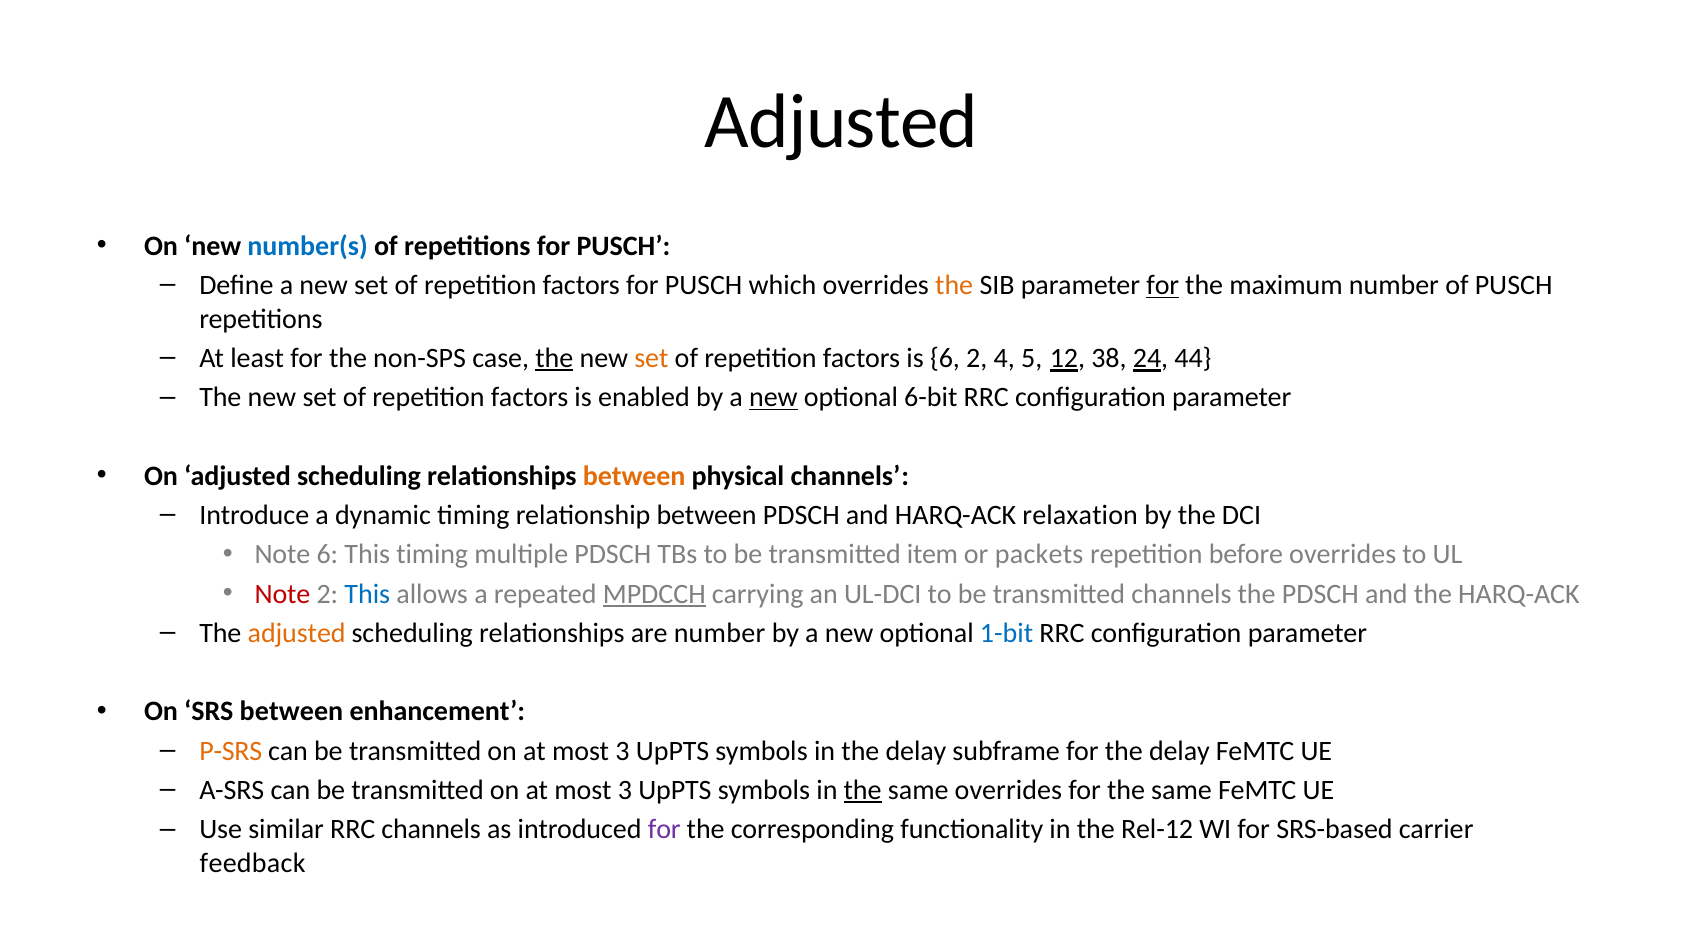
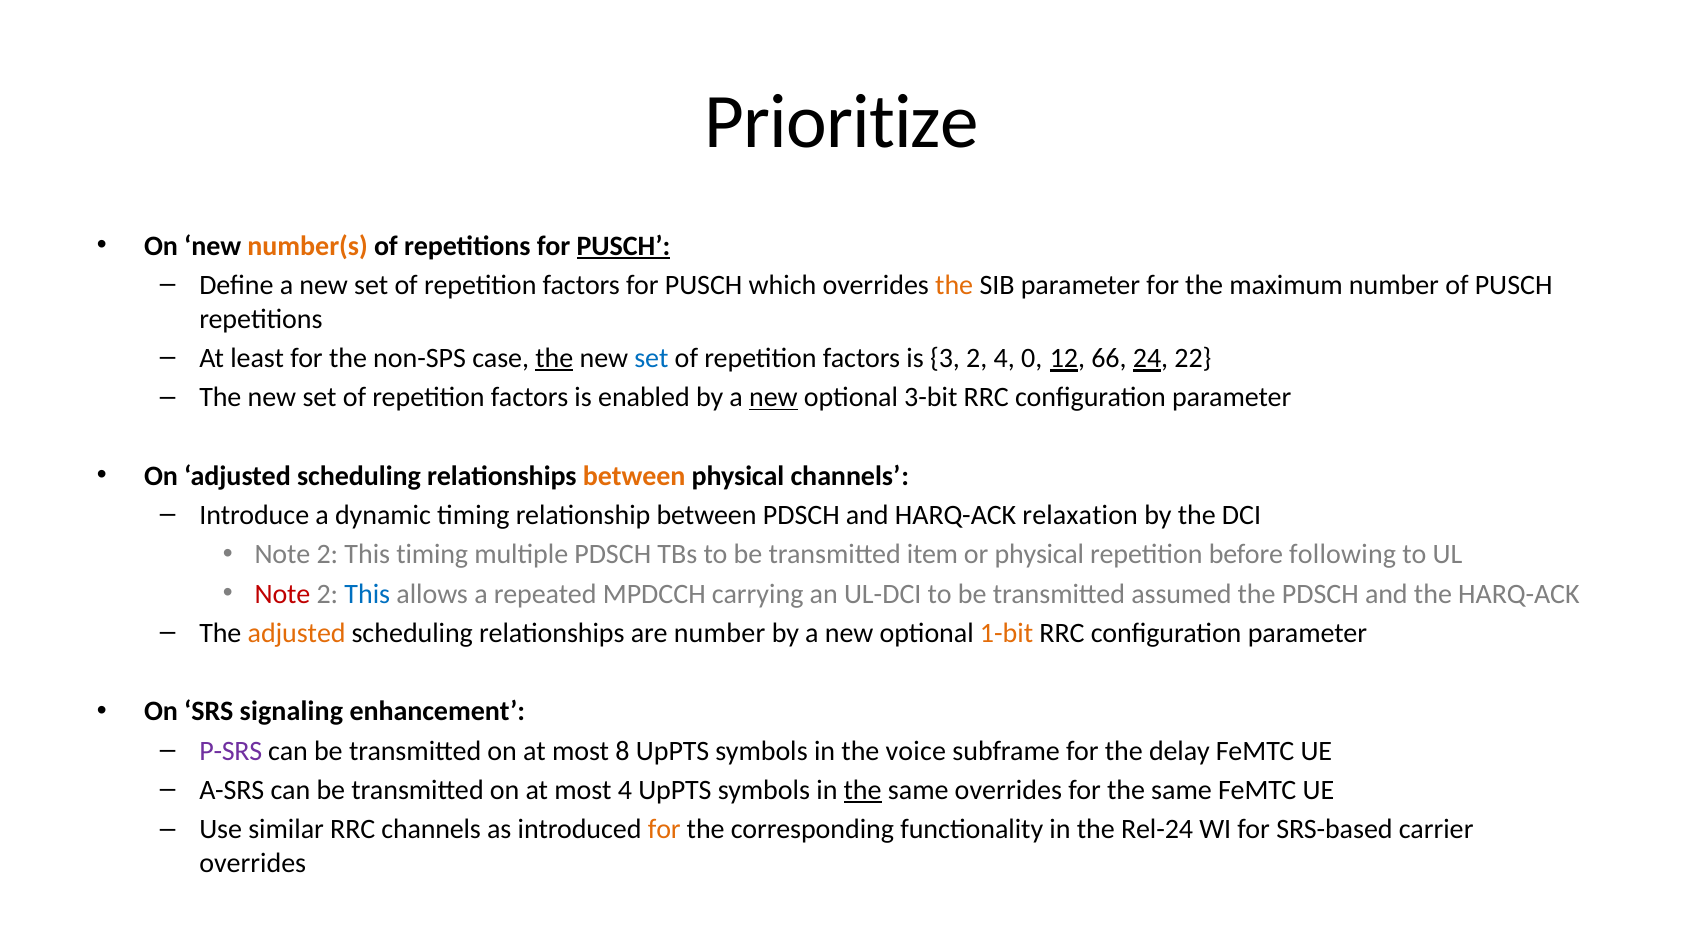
Adjusted at (842, 122): Adjusted -> Prioritize
number(s colour: blue -> orange
PUSCH at (623, 246) underline: none -> present
for at (1163, 285) underline: present -> none
set at (651, 358) colour: orange -> blue
is 6: 6 -> 3
5: 5 -> 0
38: 38 -> 66
44: 44 -> 22
6-bit: 6-bit -> 3-bit
6 at (327, 554): 6 -> 2
or packets: packets -> physical
before overrides: overrides -> following
MPDCCH underline: present -> none
transmitted channels: channels -> assumed
1-bit colour: blue -> orange
SRS between: between -> signaling
P-SRS colour: orange -> purple
3 at (623, 751): 3 -> 8
in the delay: delay -> voice
3 at (625, 790): 3 -> 4
for at (664, 829) colour: purple -> orange
Rel-12: Rel-12 -> Rel-24
feedback at (253, 863): feedback -> overrides
